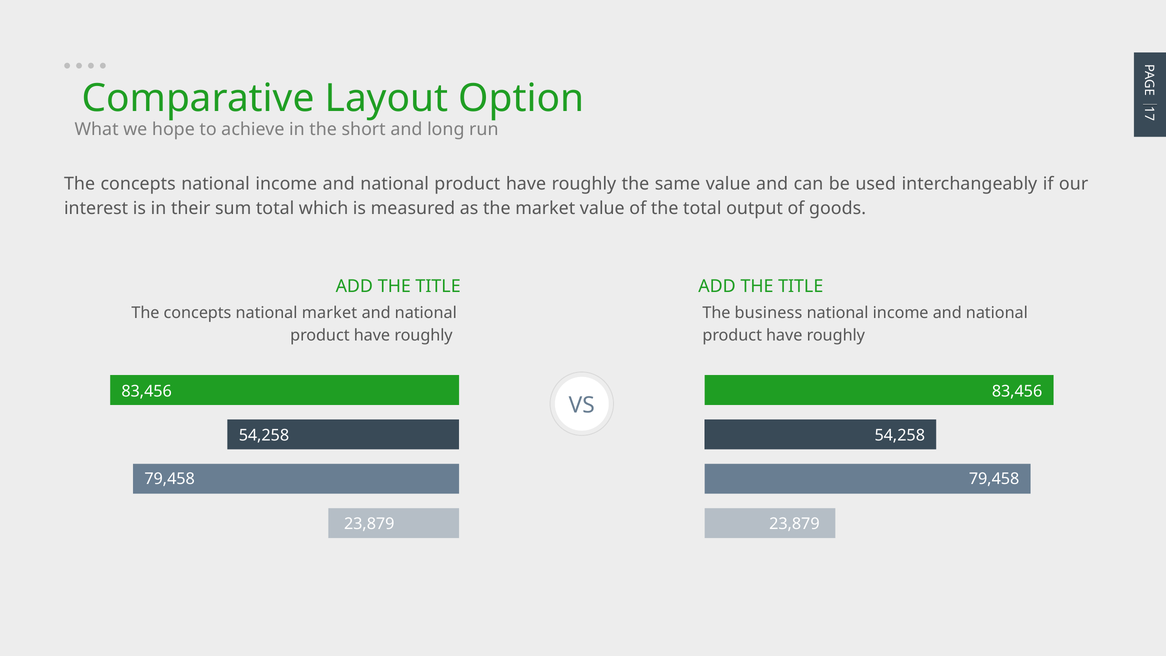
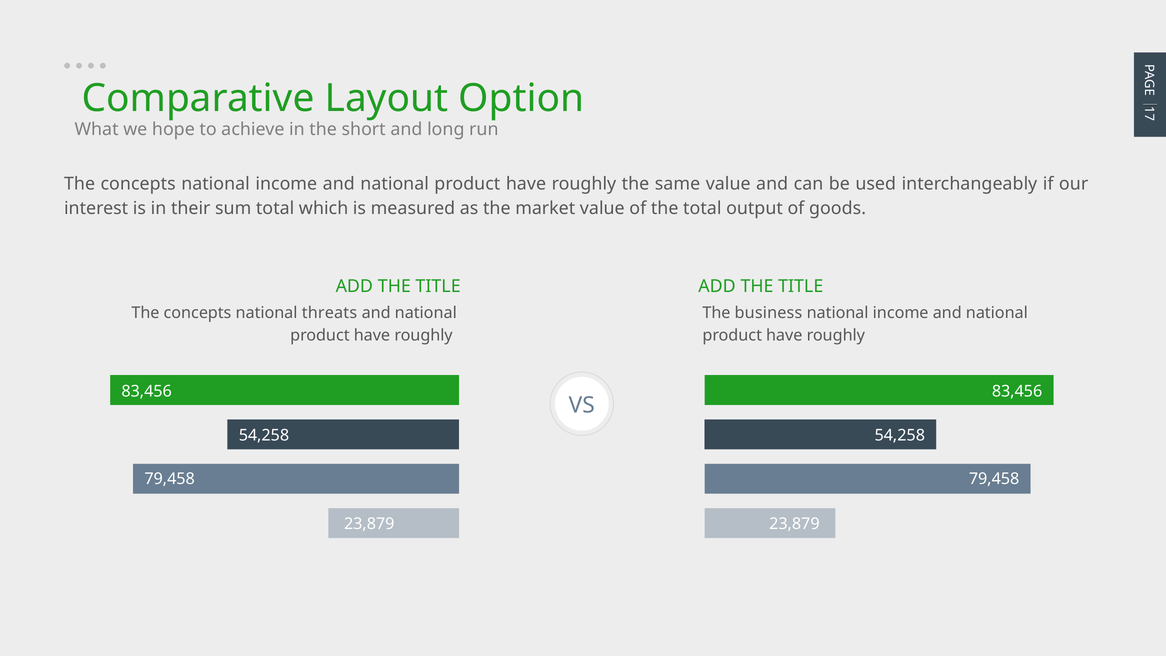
national market: market -> threats
